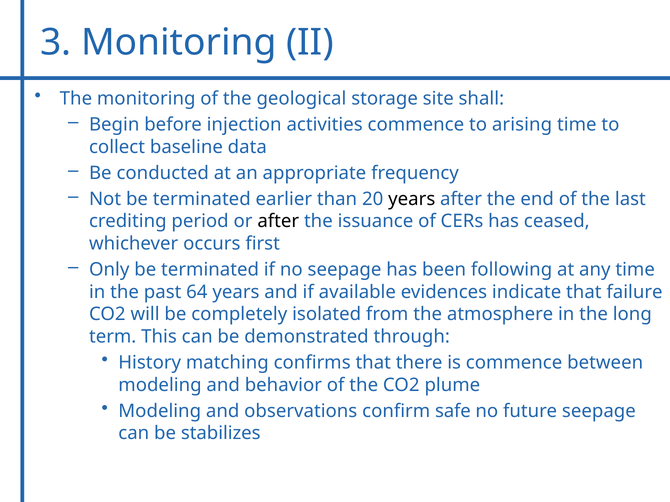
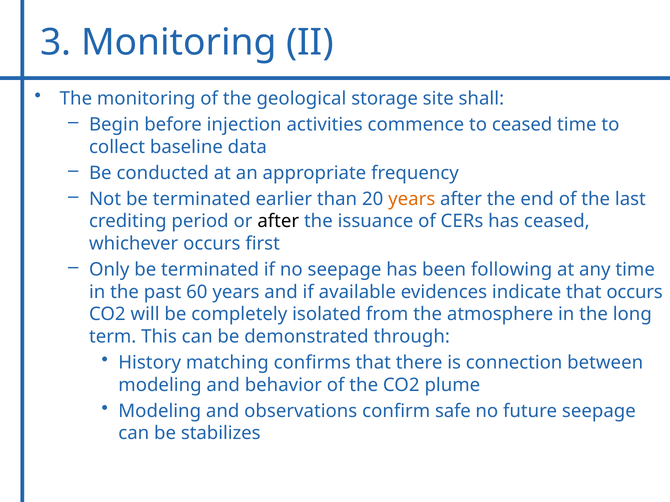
to arising: arising -> ceased
years at (412, 199) colour: black -> orange
64: 64 -> 60
that failure: failure -> occurs
is commence: commence -> connection
